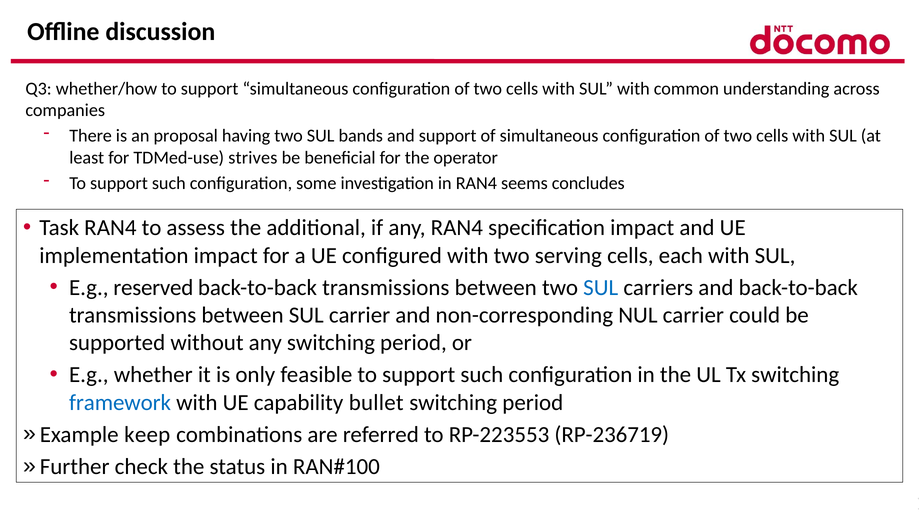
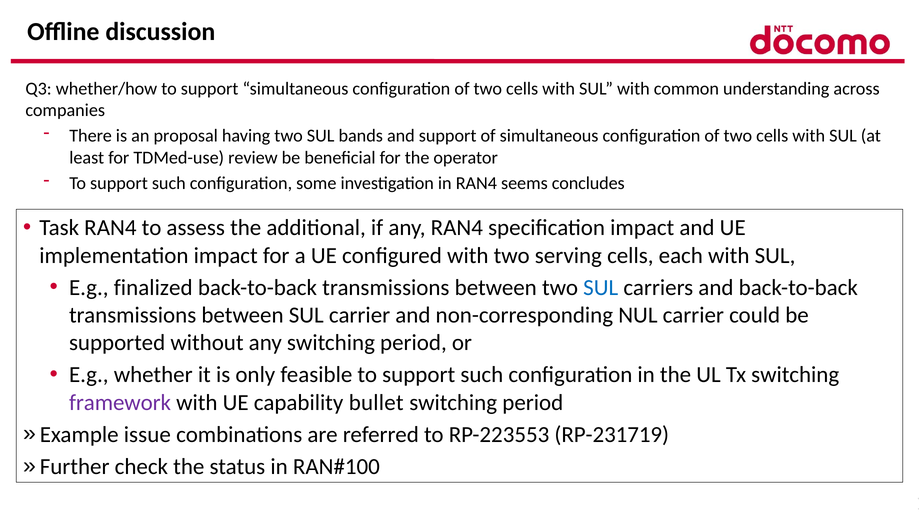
strives: strives -> review
reserved: reserved -> finalized
framework colour: blue -> purple
keep: keep -> issue
RP-236719: RP-236719 -> RP-231719
